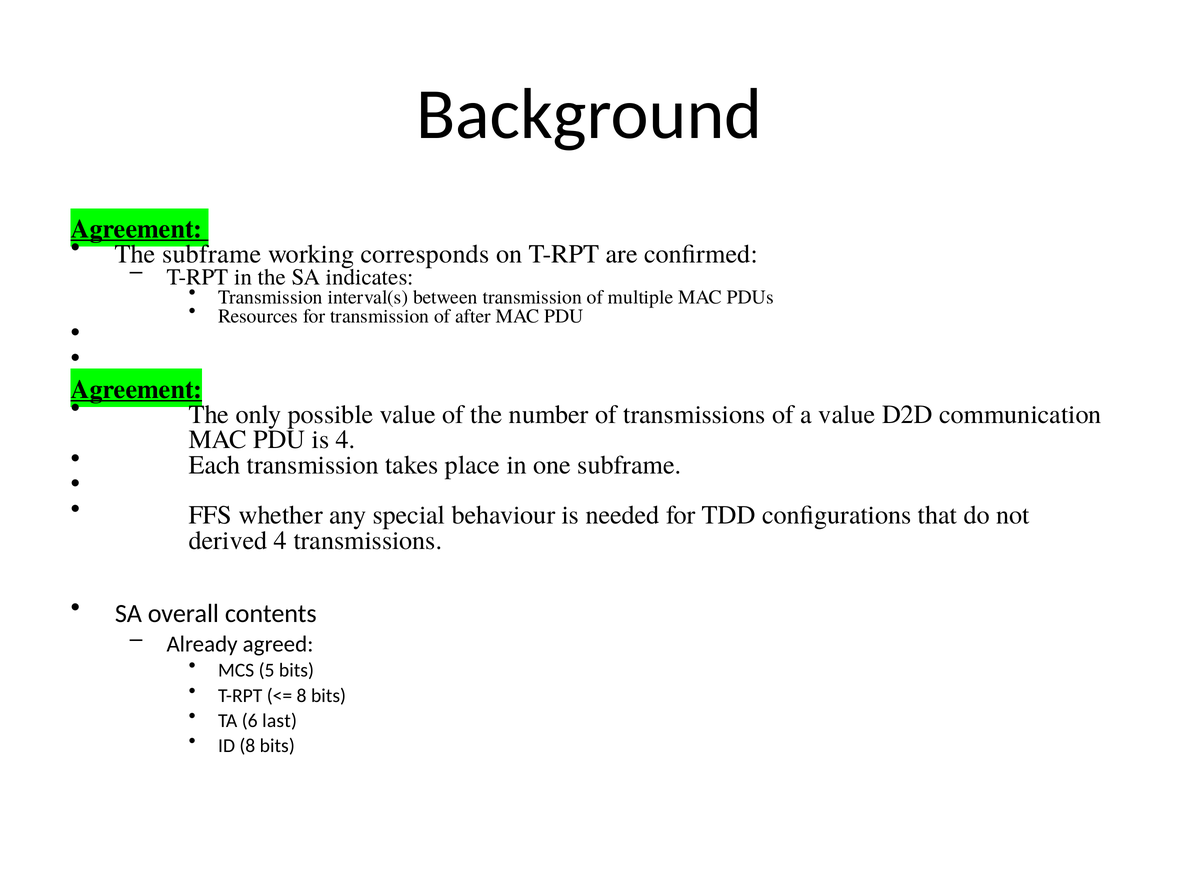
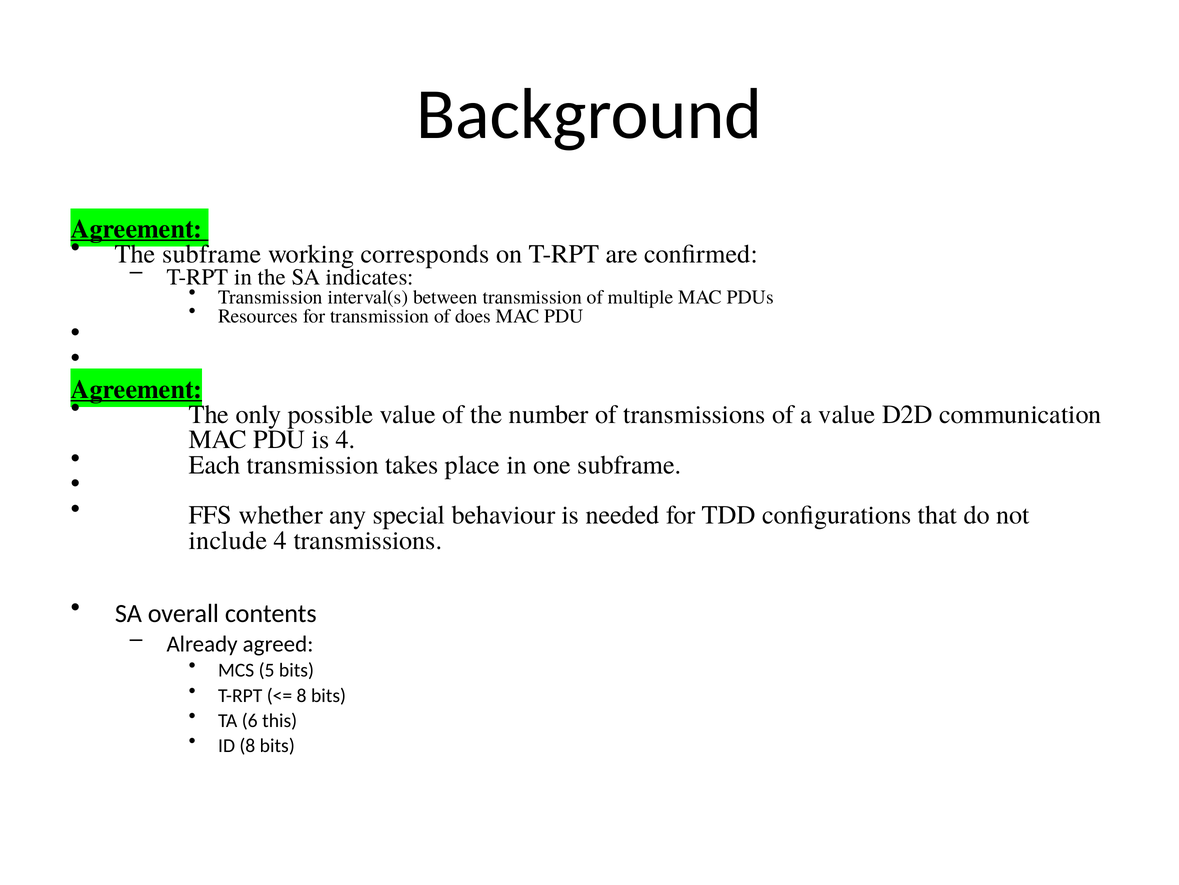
after: after -> does
derived: derived -> include
last: last -> this
